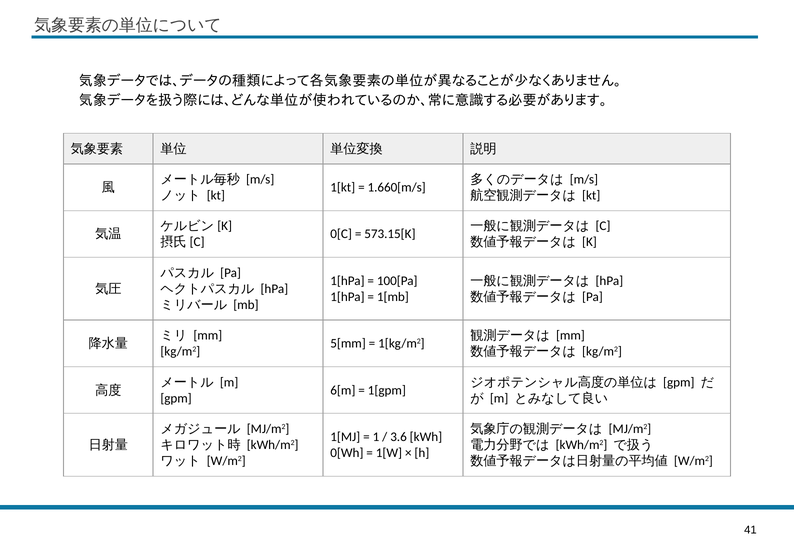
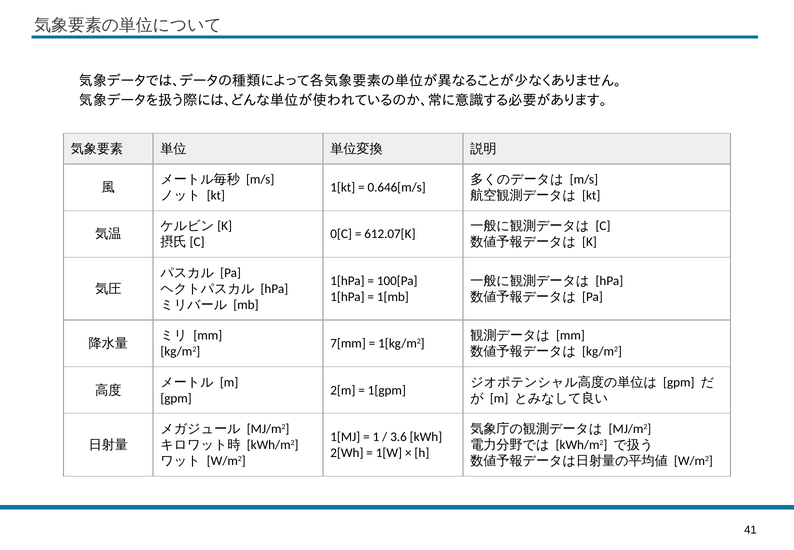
1.660[m/s: 1.660[m/s -> 0.646[m/s
573.15[K: 573.15[K -> 612.07[K
5[mm: 5[mm -> 7[mm
6[m: 6[m -> 2[m
0[Wh: 0[Wh -> 2[Wh
